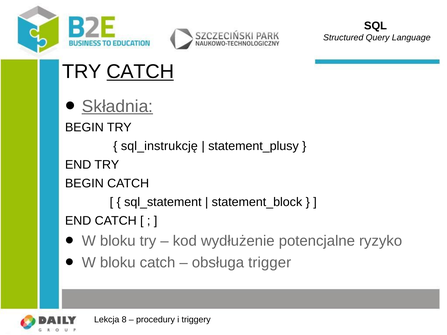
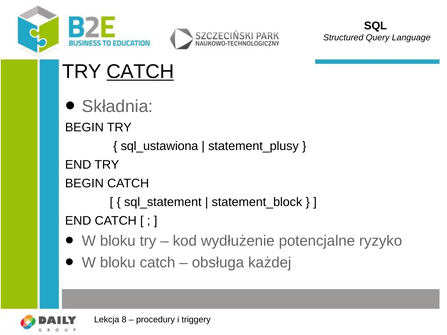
Składnia underline: present -> none
sql_instrukcję: sql_instrukcję -> sql_ustawiona
trigger: trigger -> każdej
